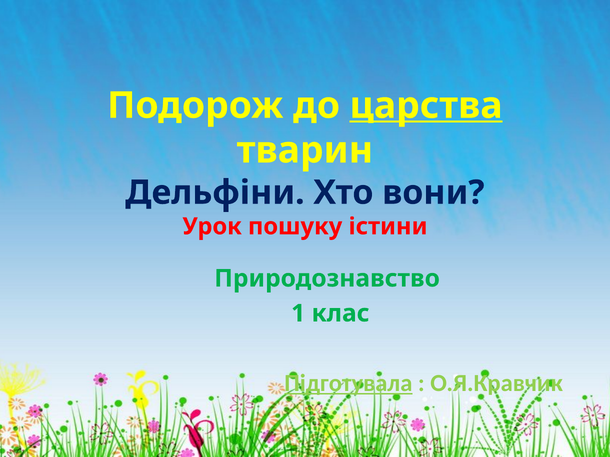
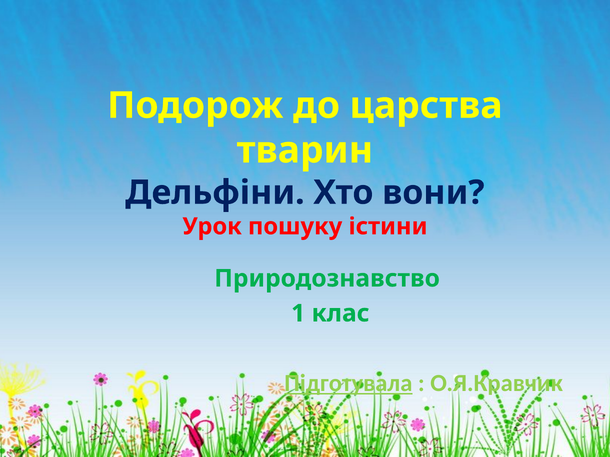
царства underline: present -> none
